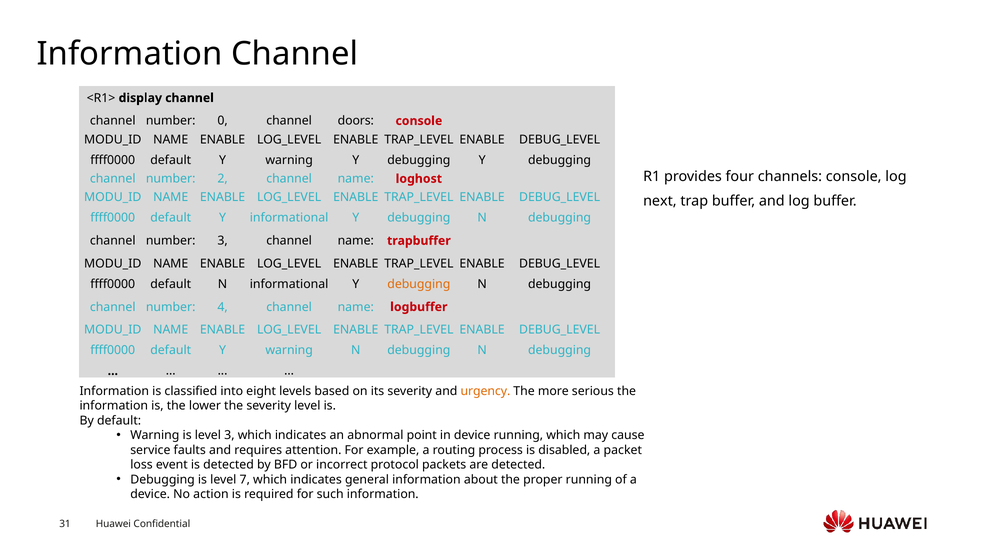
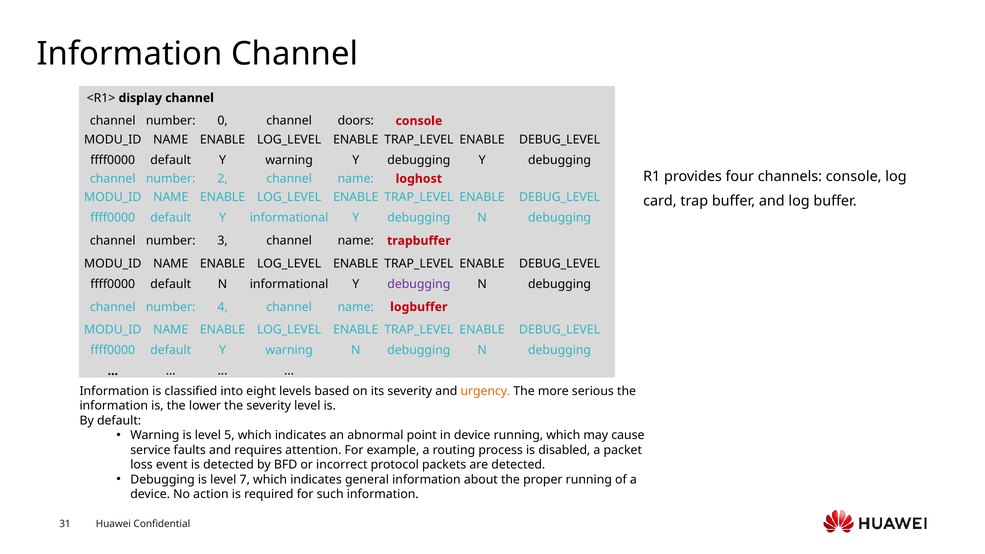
next: next -> card
debugging at (419, 284) colour: orange -> purple
level 3: 3 -> 5
